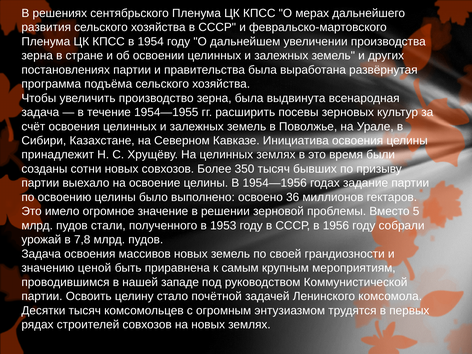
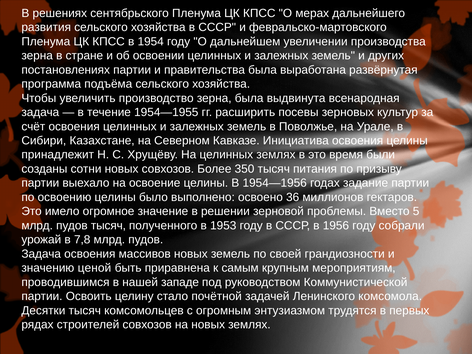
бывших: бывших -> питания
пудов стали: стали -> тысяч
